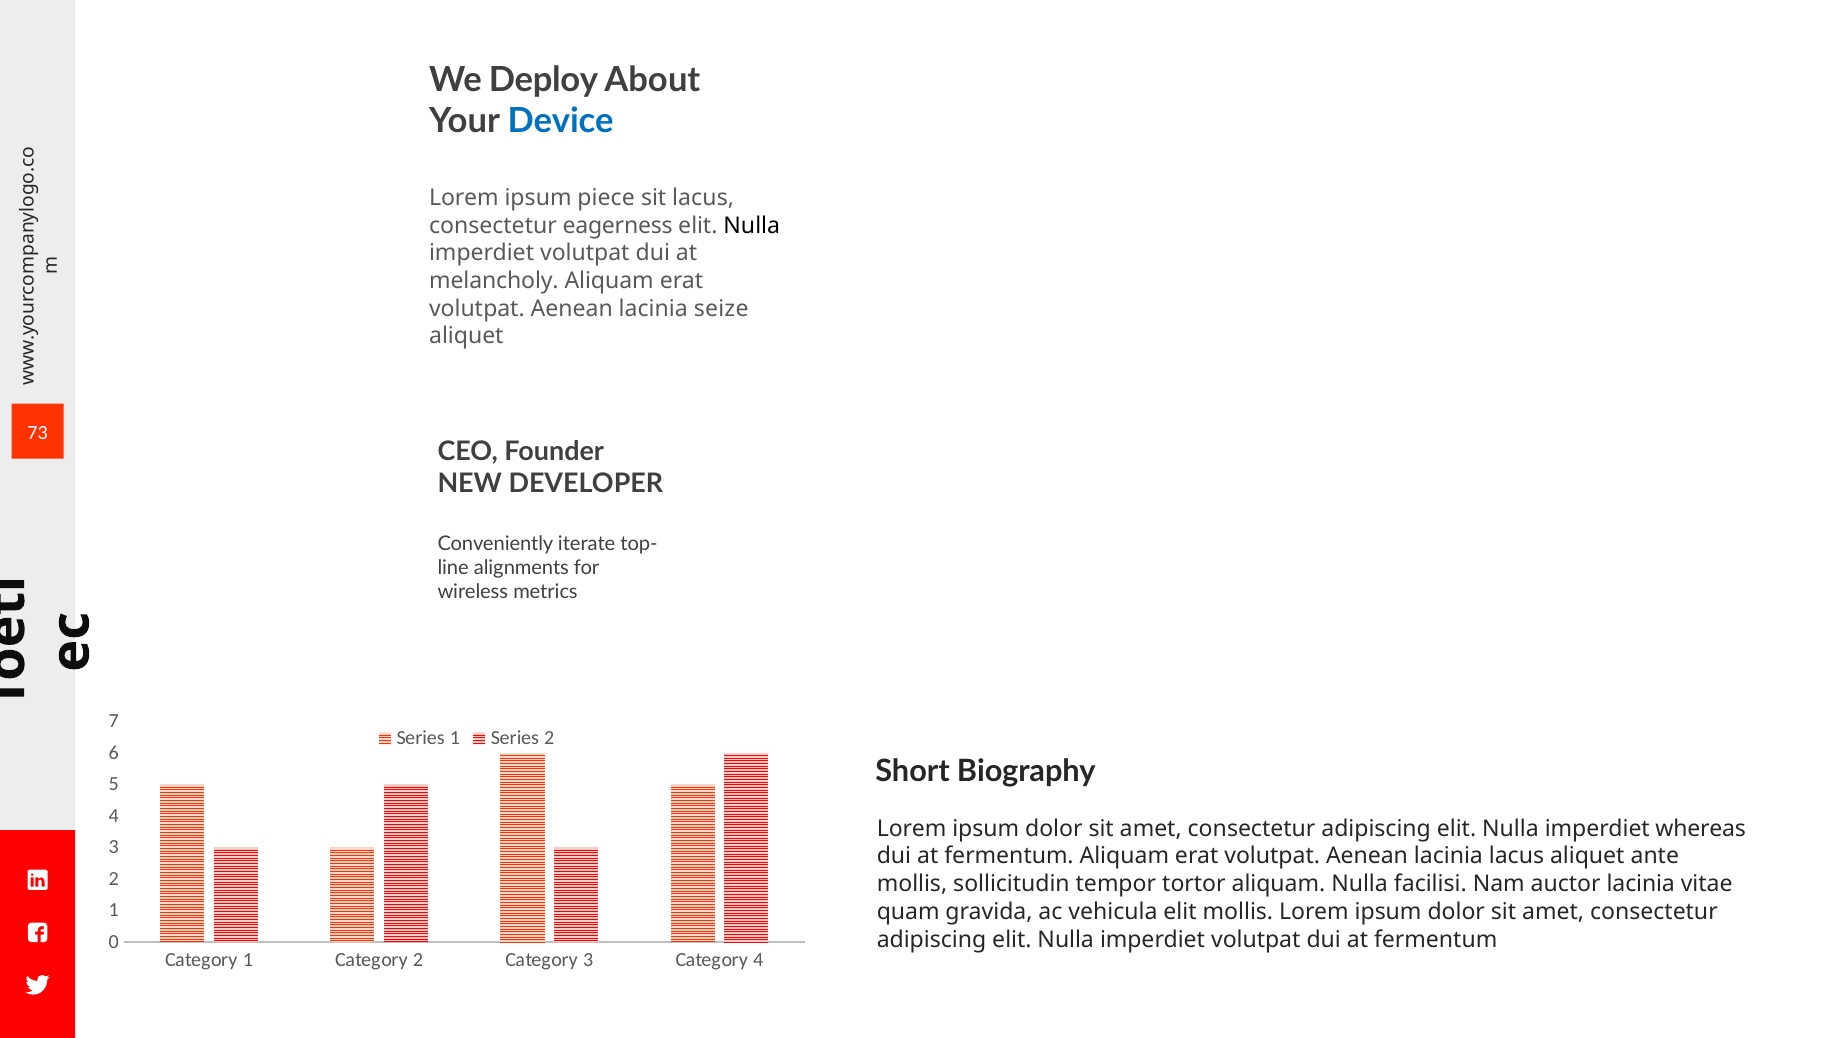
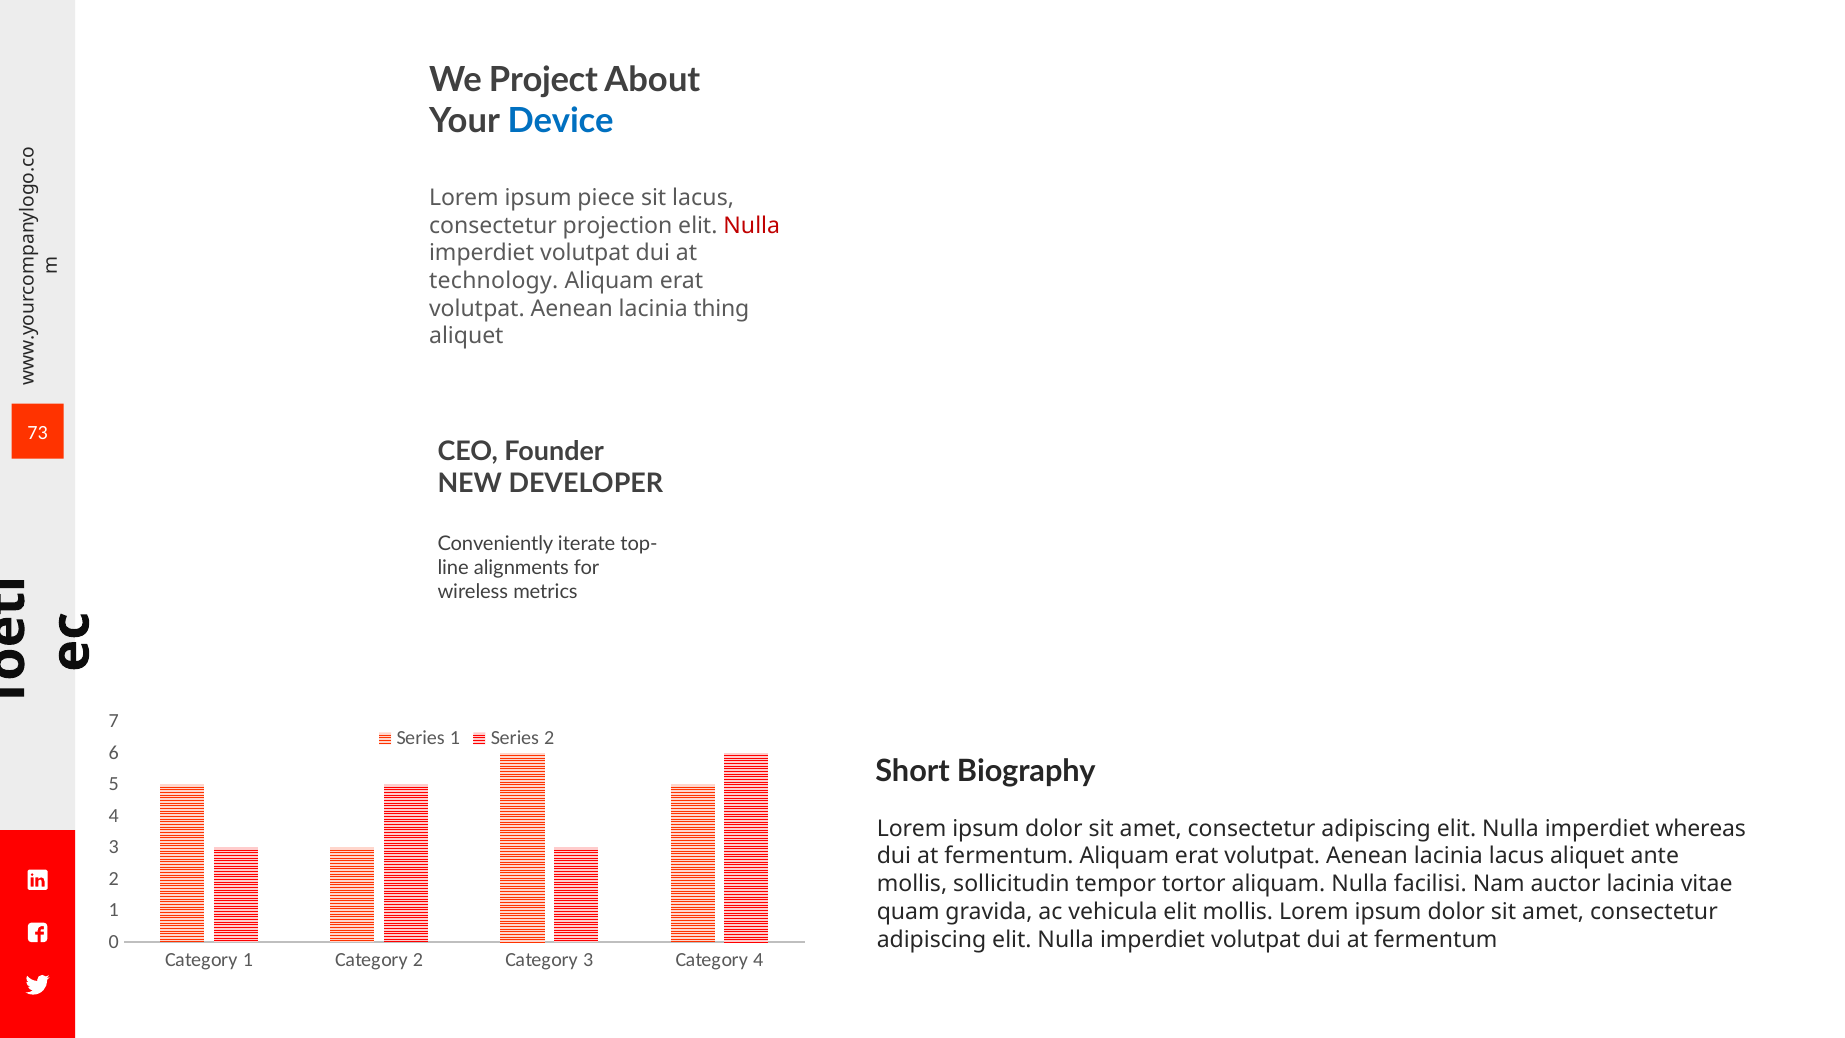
Deploy: Deploy -> Project
eagerness: eagerness -> projection
Nulla at (752, 226) colour: black -> red
melancholy: melancholy -> technology
seize: seize -> thing
